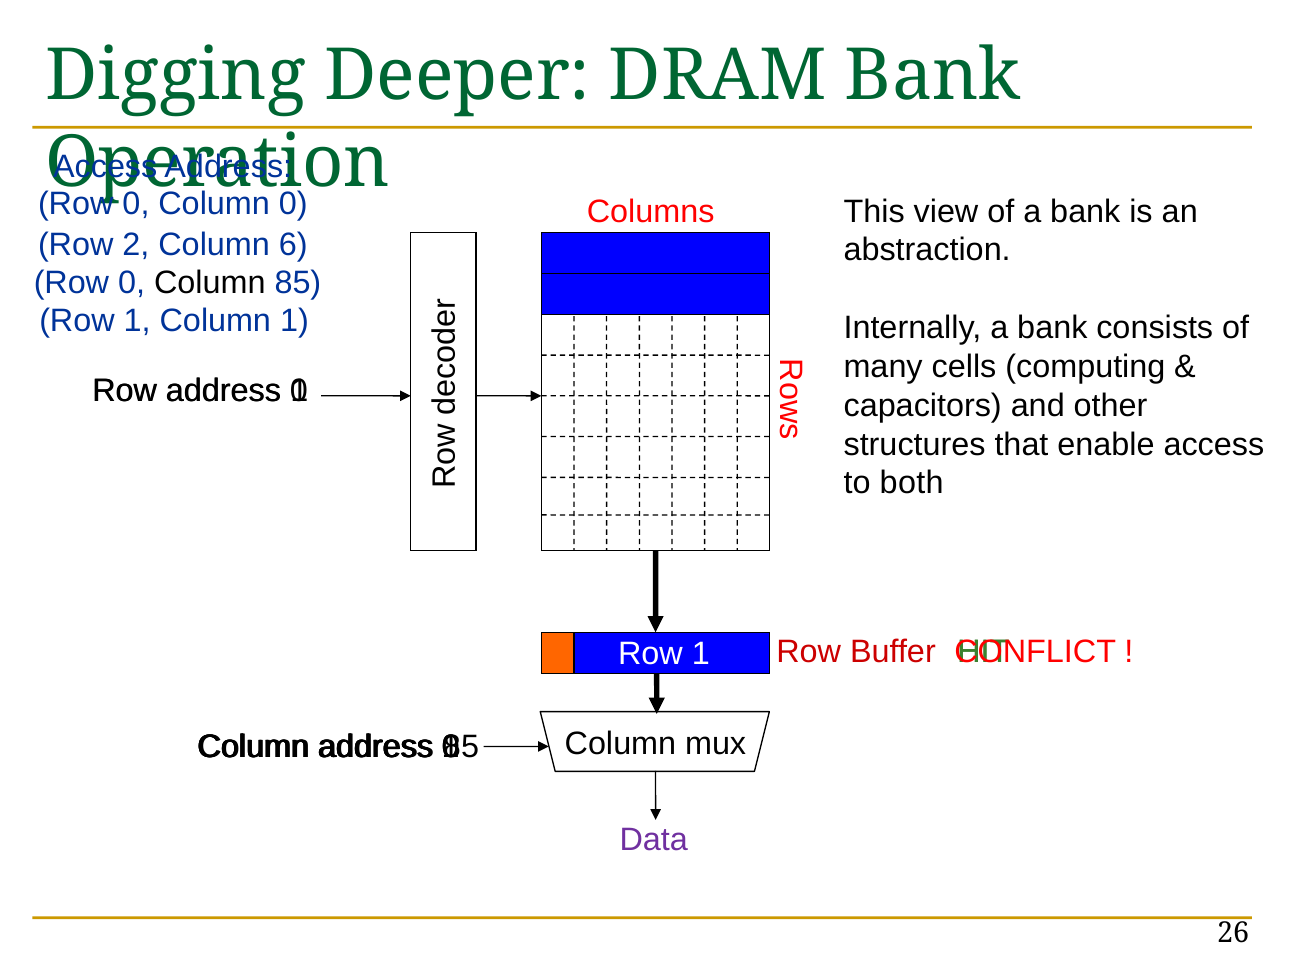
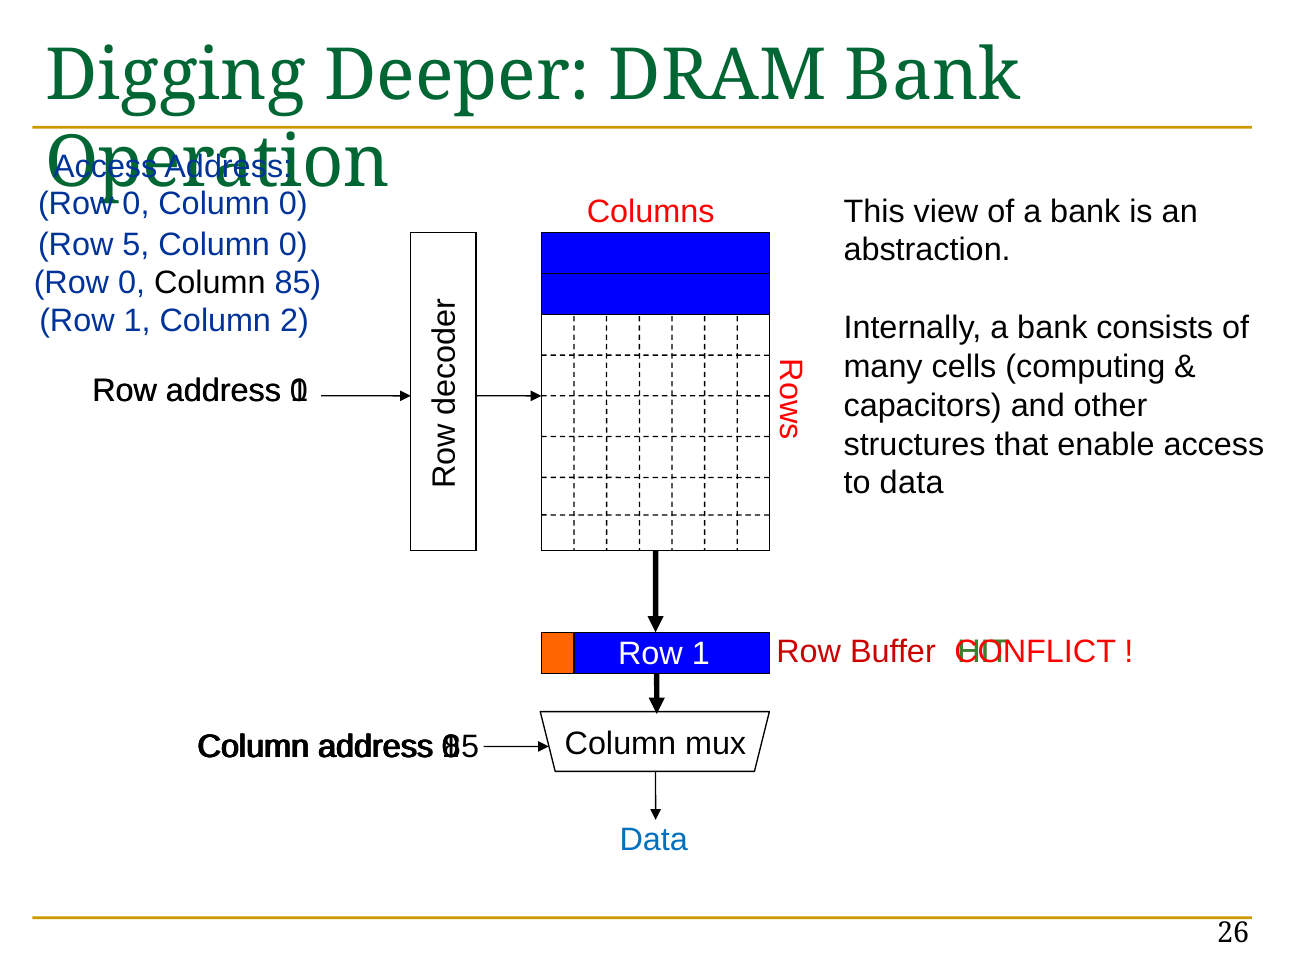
2: 2 -> 5
6 at (293, 245): 6 -> 0
Column 1: 1 -> 2
to both: both -> data
Data at (654, 840) colour: purple -> blue
